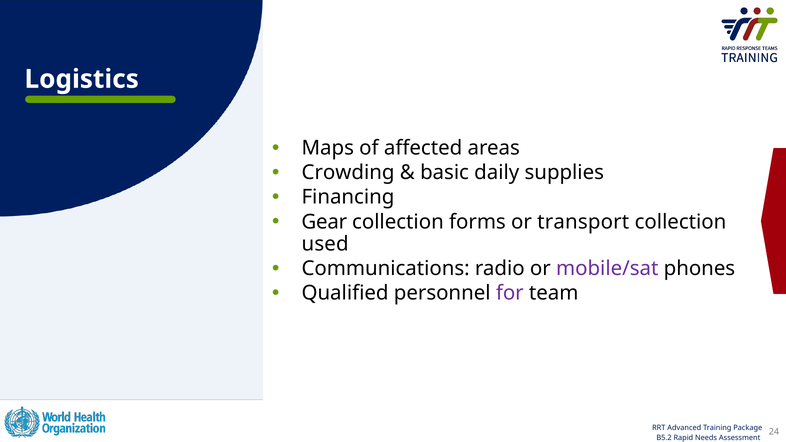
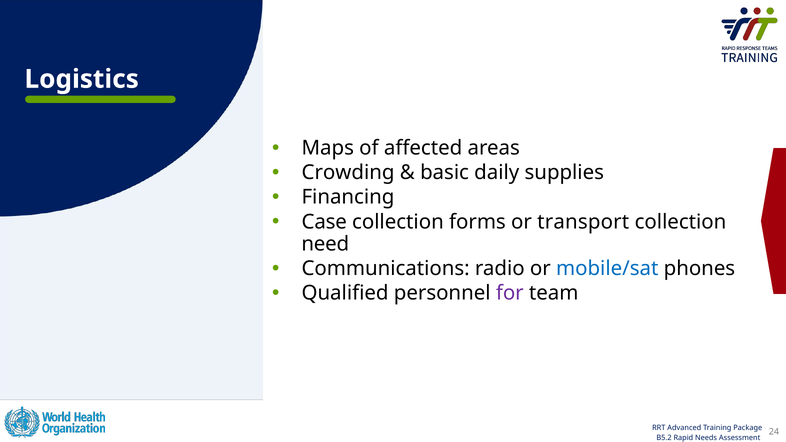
Gear: Gear -> Case
used: used -> need
mobile/sat colour: purple -> blue
